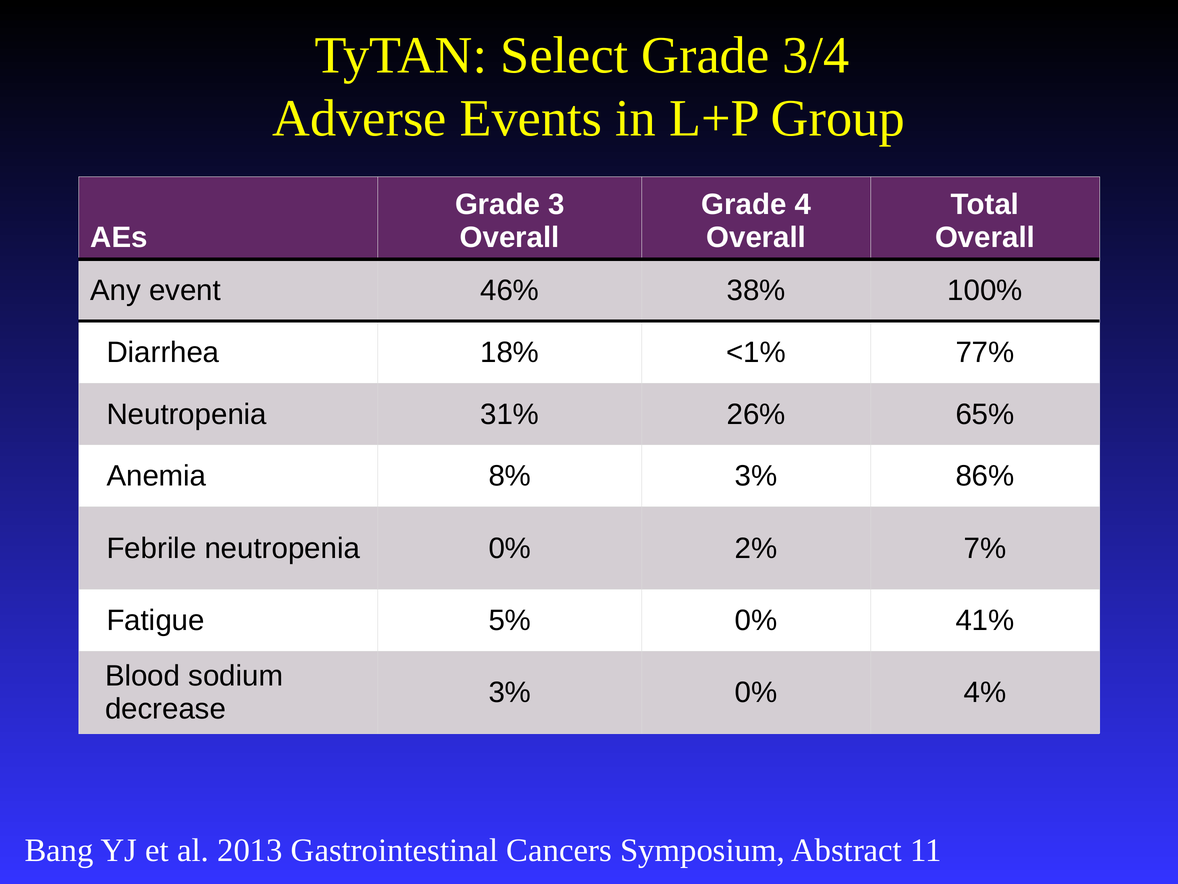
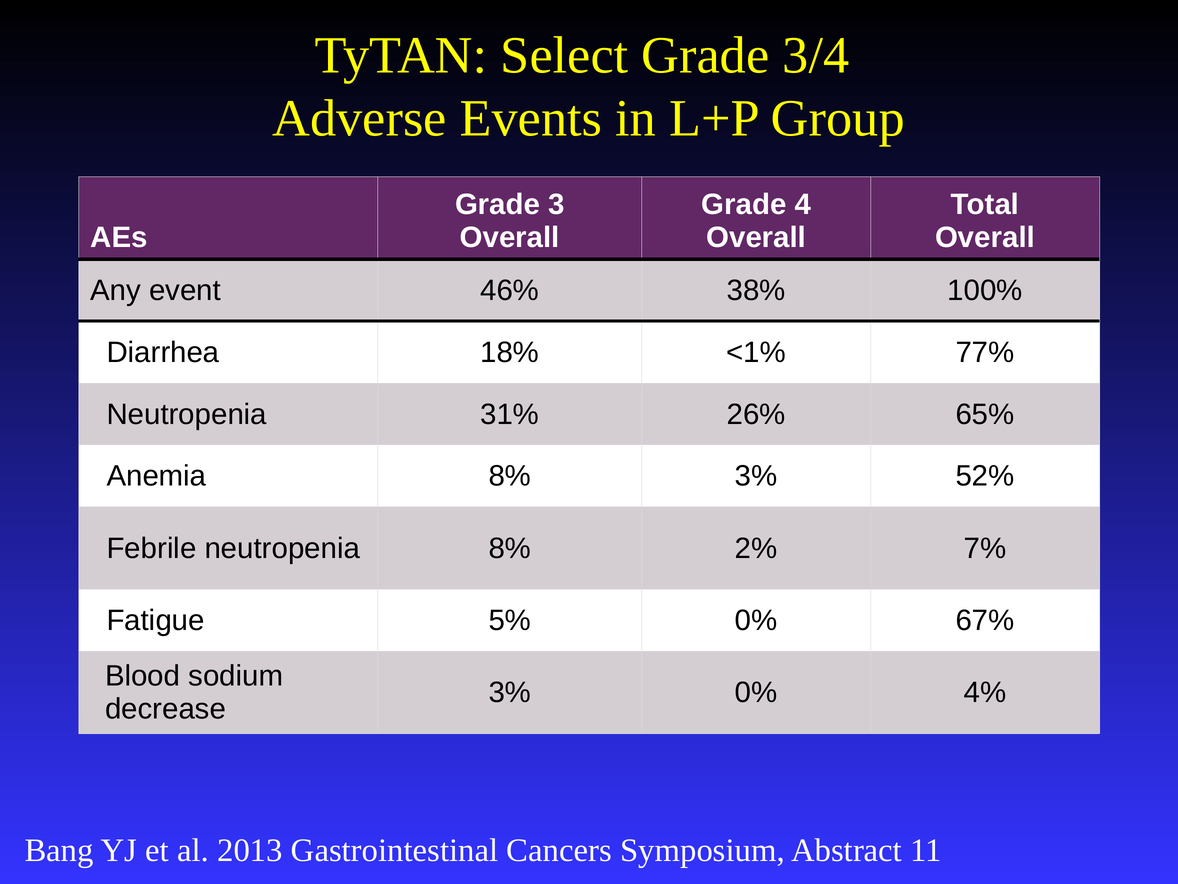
86%: 86% -> 52%
neutropenia 0%: 0% -> 8%
41%: 41% -> 67%
